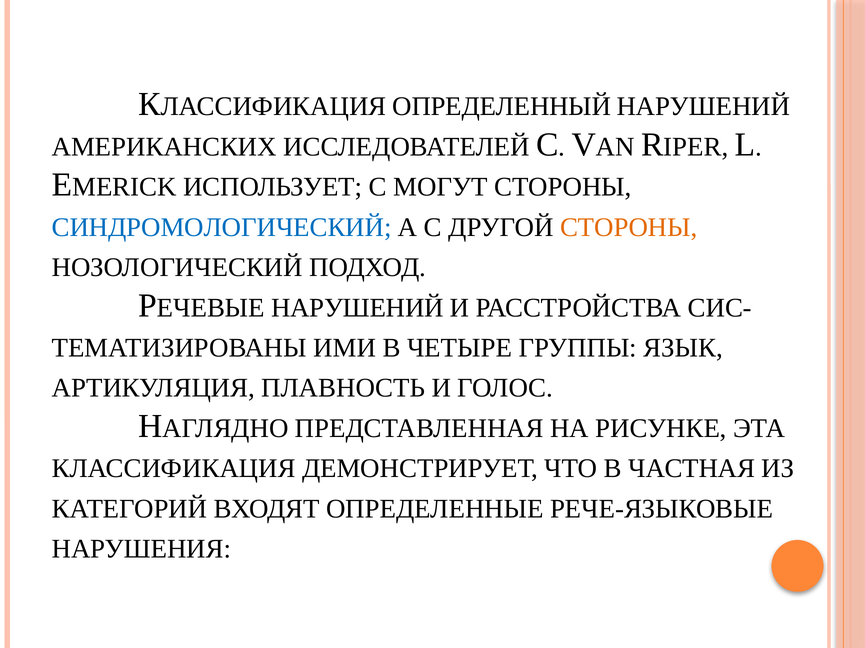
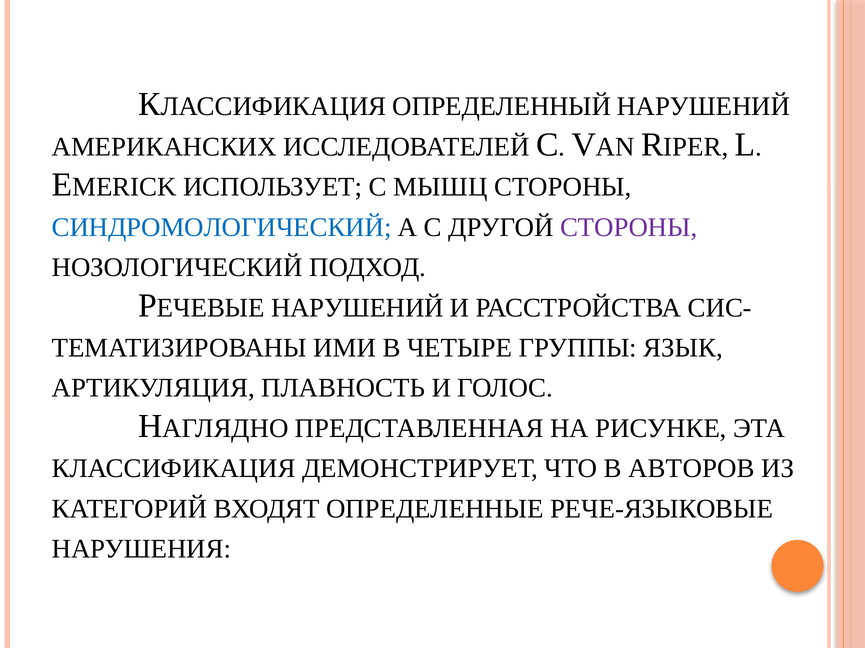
МОГУТ: МОГУТ -> МЫШЦ
СТОРОНЫ at (629, 227) colour: orange -> purple
ЧАСТНАЯ: ЧАСТНАЯ -> АВТОРОВ
